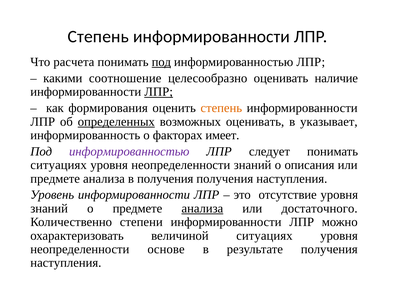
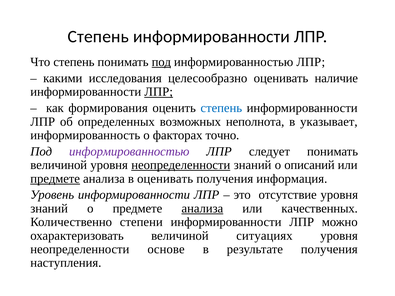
Что расчета: расчета -> степень
соотношение: соотношение -> исследования
степень at (221, 108) colour: orange -> blue
определенных underline: present -> none
возможных оценивать: оценивать -> неполнота
имеет: имеет -> точно
ситуациях at (59, 165): ситуациях -> величиной
неопределенности at (181, 165) underline: none -> present
описания: описания -> описаний
предмете at (55, 179) underline: none -> present
в получения: получения -> оценивать
наступления at (292, 179): наступления -> информация
достаточного: достаточного -> качественных
